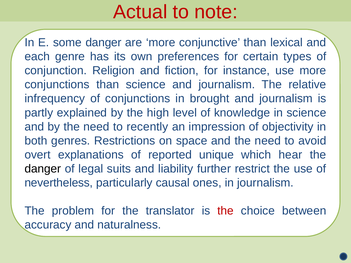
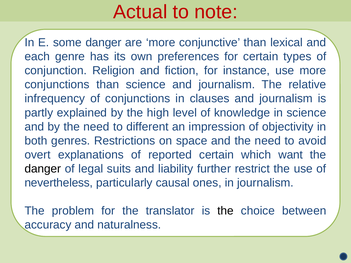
brought: brought -> clauses
recently: recently -> different
reported unique: unique -> certain
hear: hear -> want
the at (226, 211) colour: red -> black
